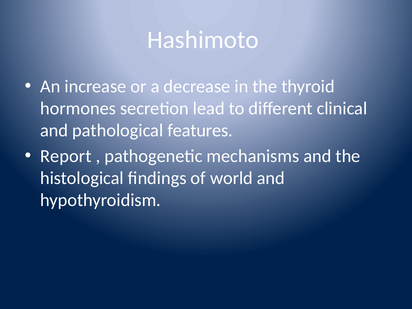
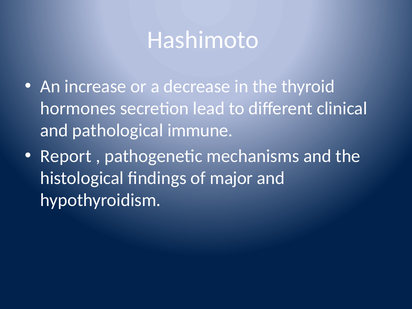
features: features -> immune
world: world -> major
